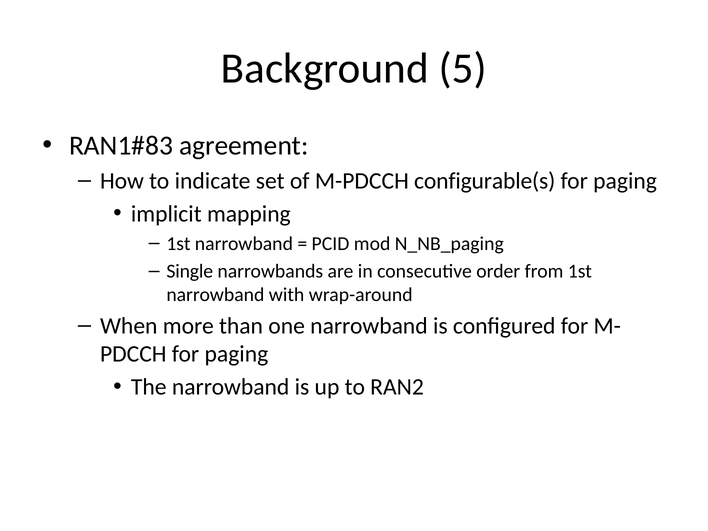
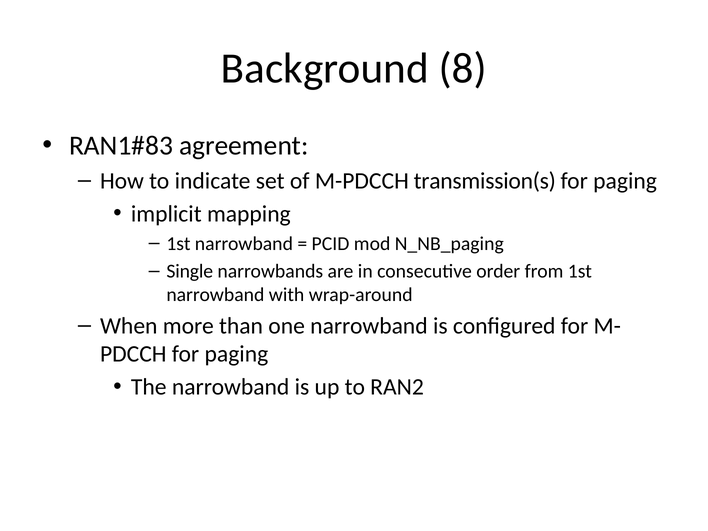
5: 5 -> 8
configurable(s: configurable(s -> transmission(s
